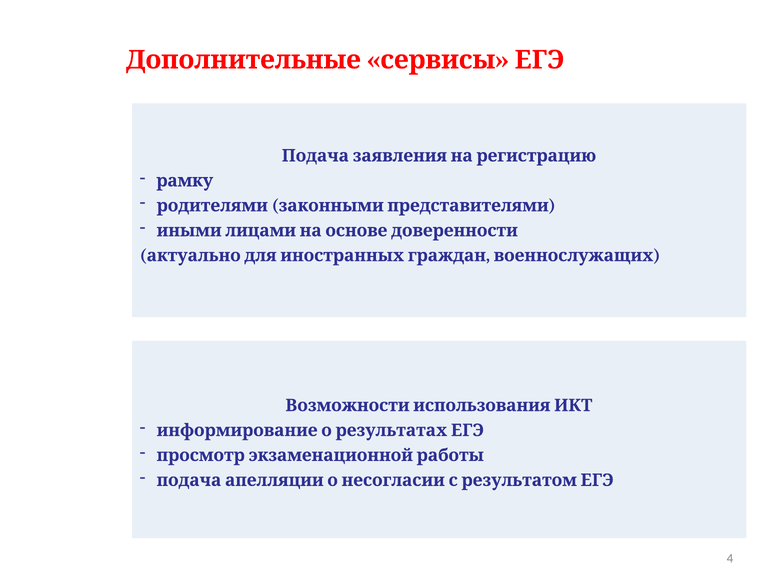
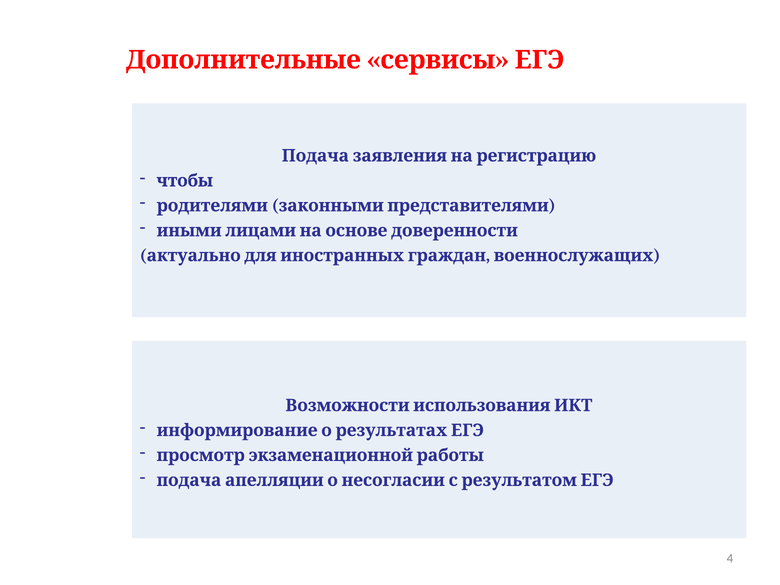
рамку: рамку -> чтобы
